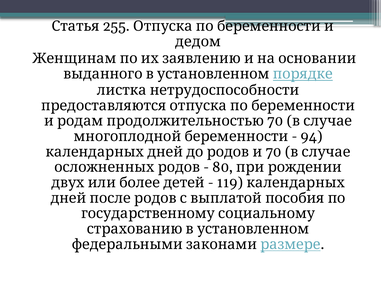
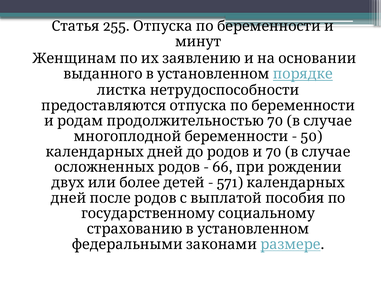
дедом: дедом -> минут
94: 94 -> 50
80: 80 -> 66
119: 119 -> 571
